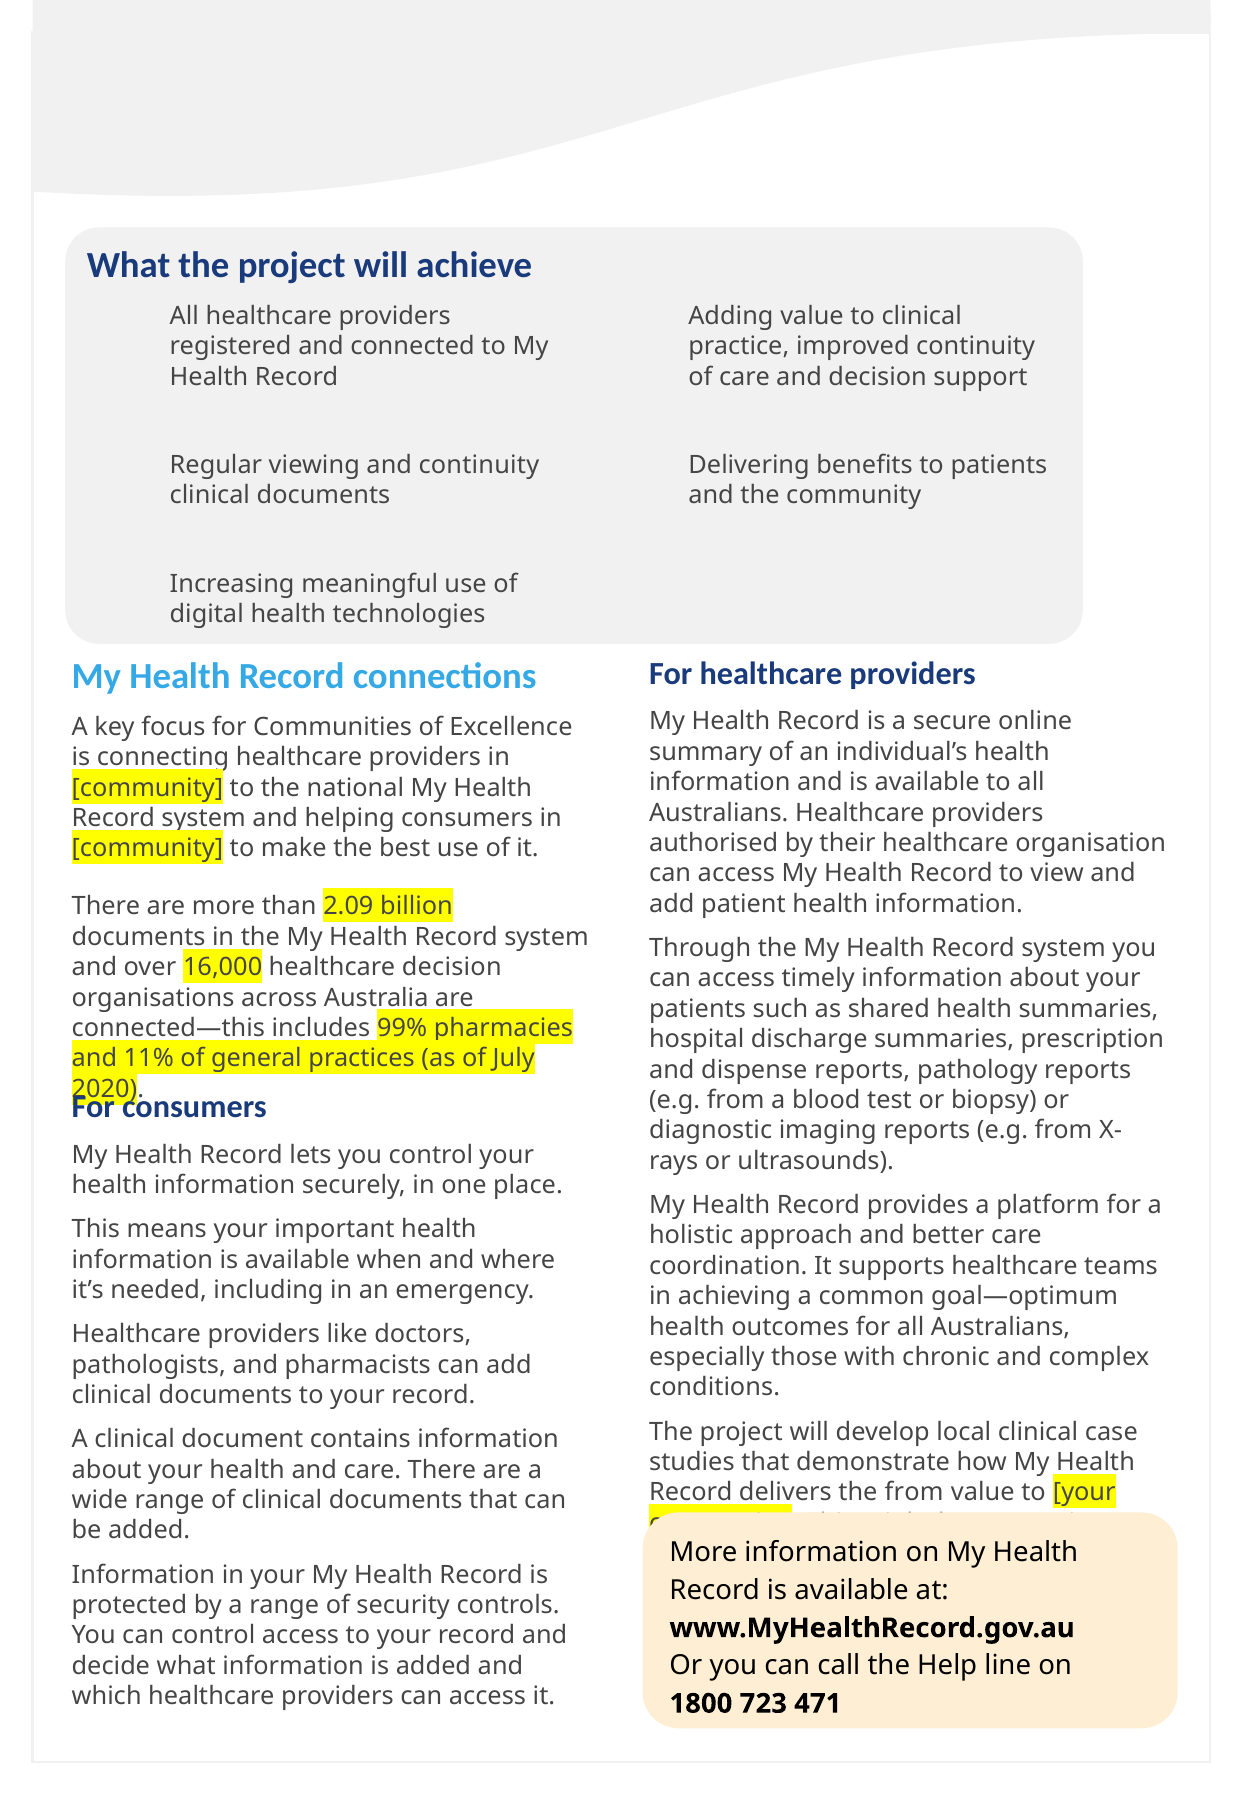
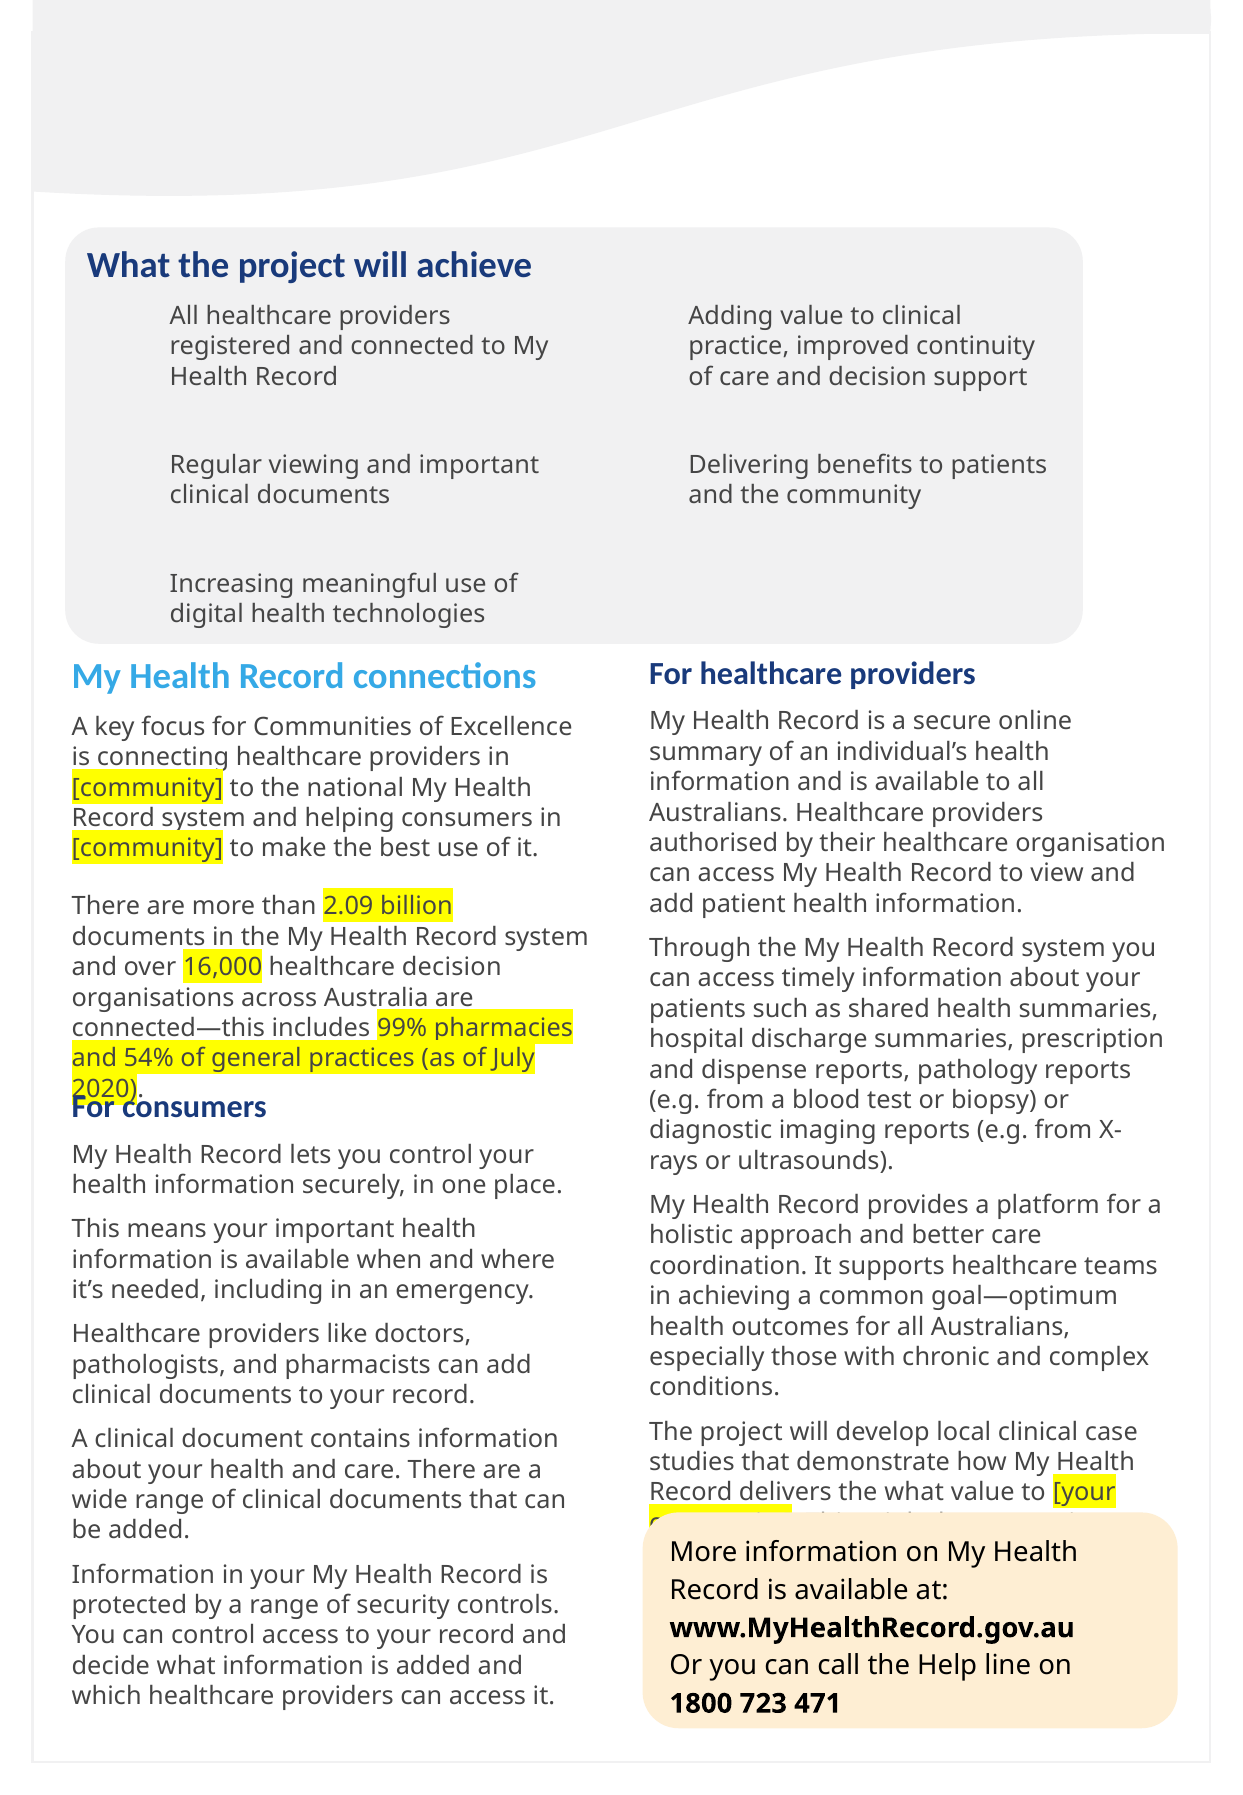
and continuity: continuity -> important
11%: 11% -> 54%
the from: from -> what
